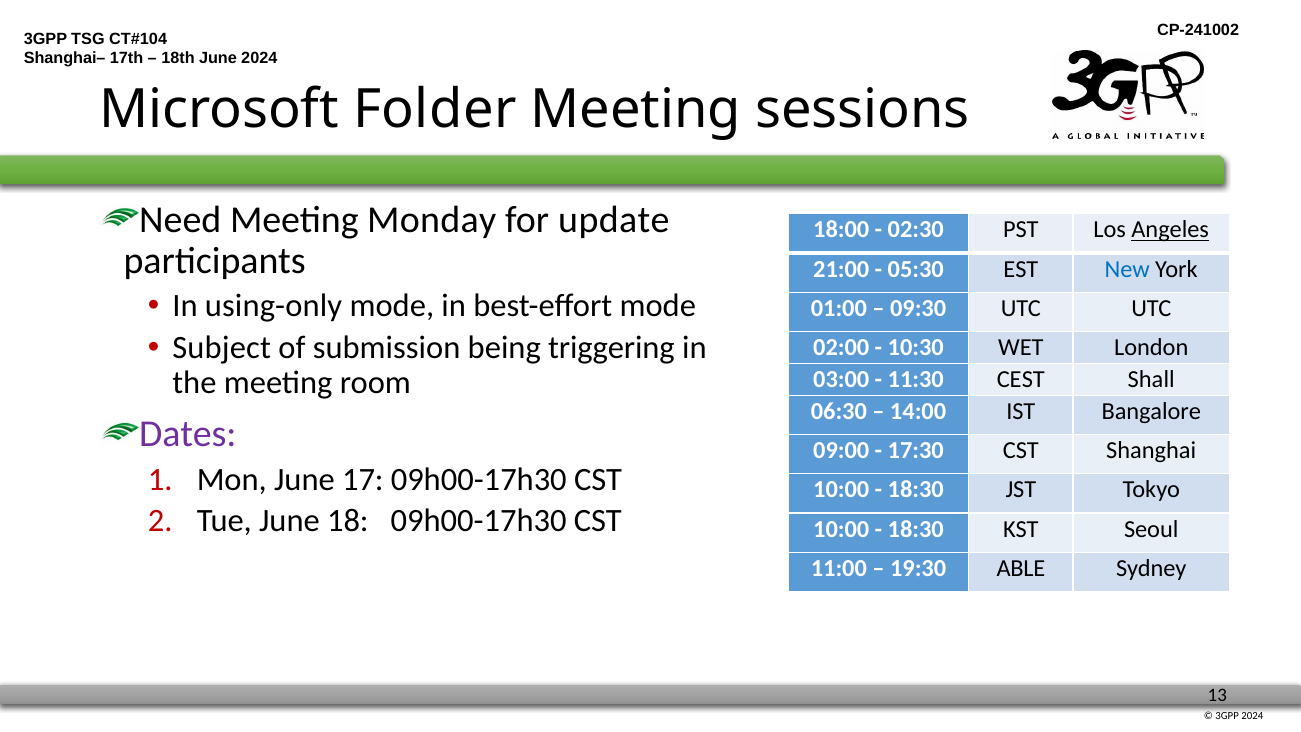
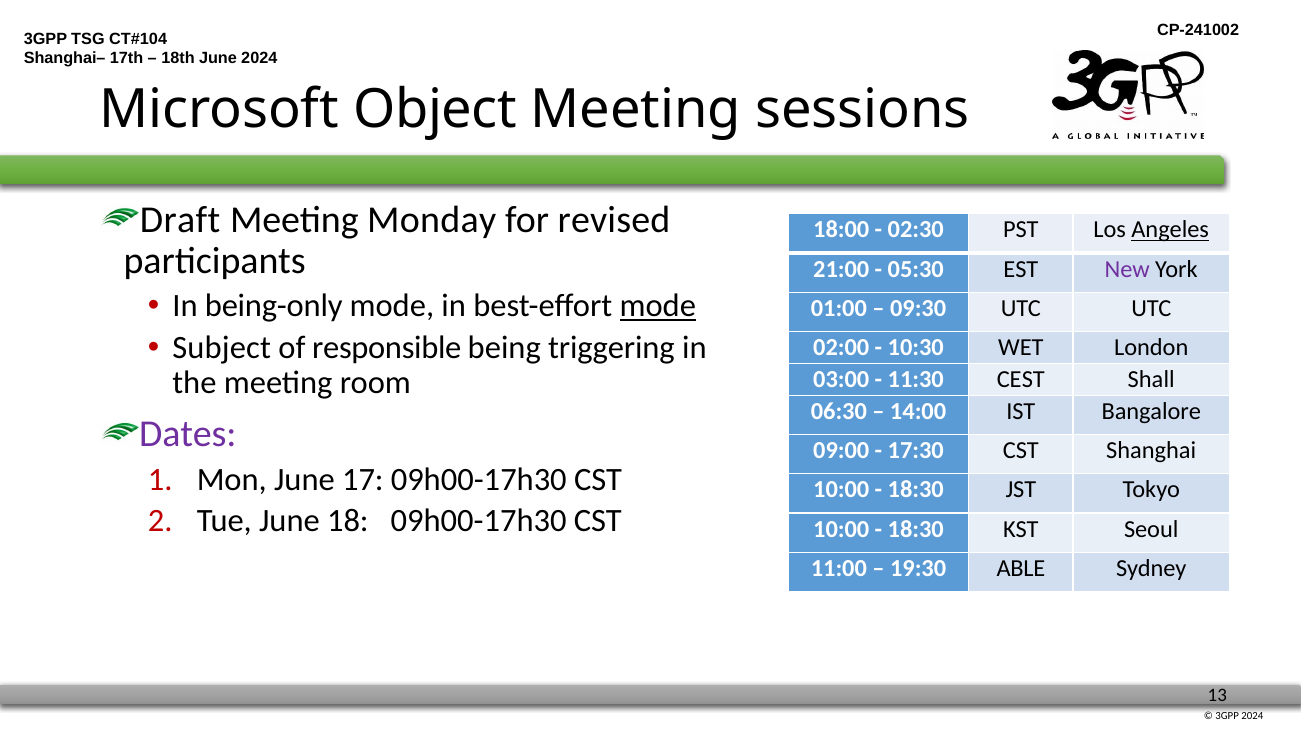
Folder: Folder -> Object
Need: Need -> Draft
update: update -> revised
New colour: blue -> purple
using-only: using-only -> being-only
mode at (658, 306) underline: none -> present
submission: submission -> responsible
